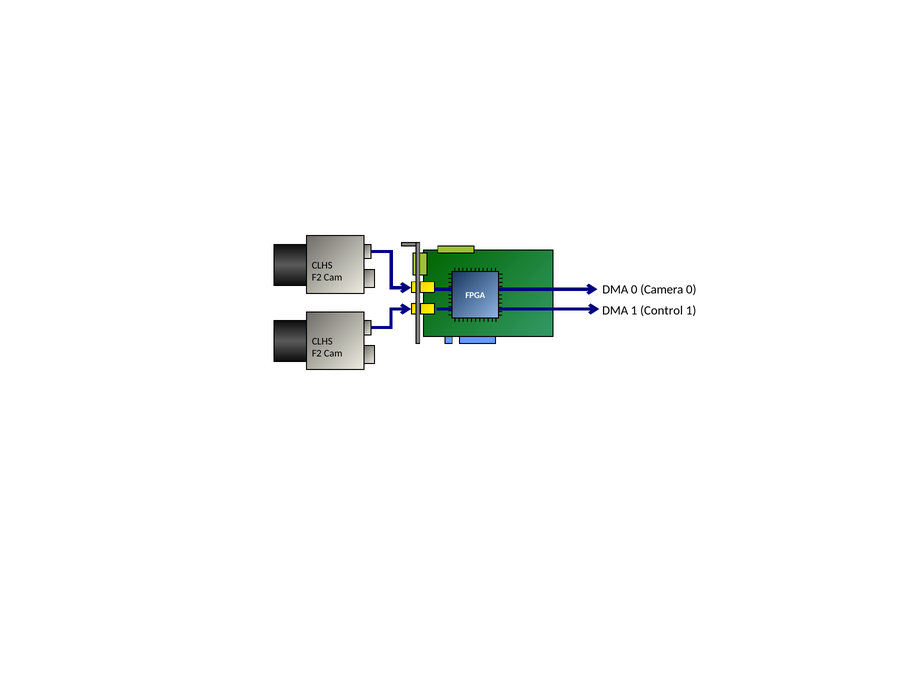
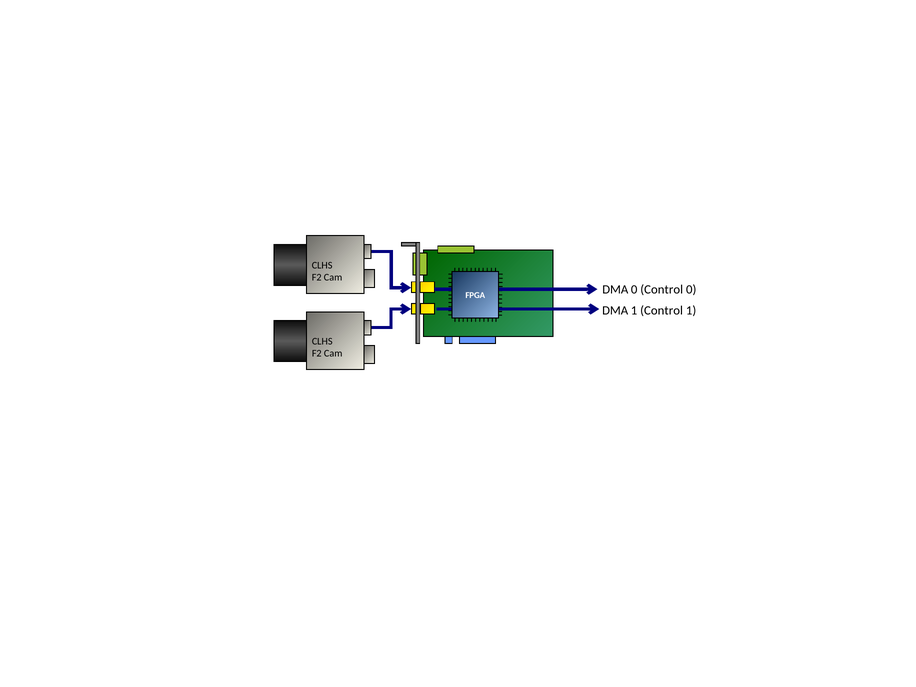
0 Camera: Camera -> Control
